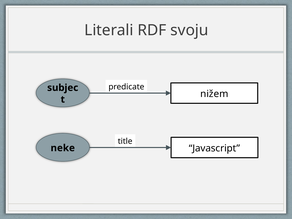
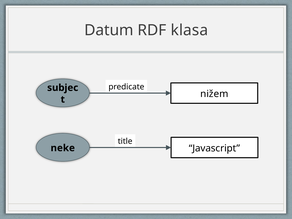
Literali: Literali -> Datum
svoju: svoju -> klasa
